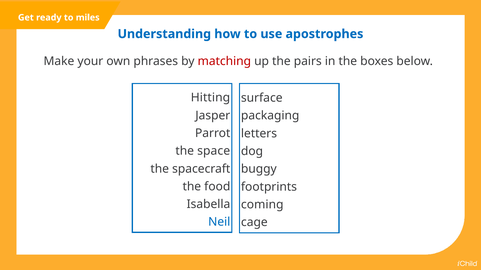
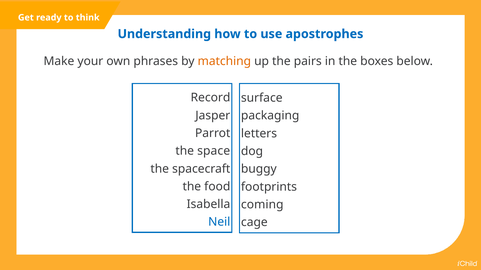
miles: miles -> think
matching colour: red -> orange
Hitting: Hitting -> Record
